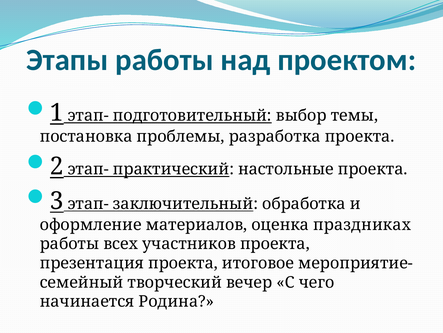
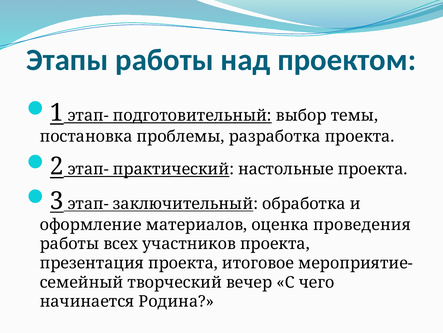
праздниках: праздниках -> проведения
